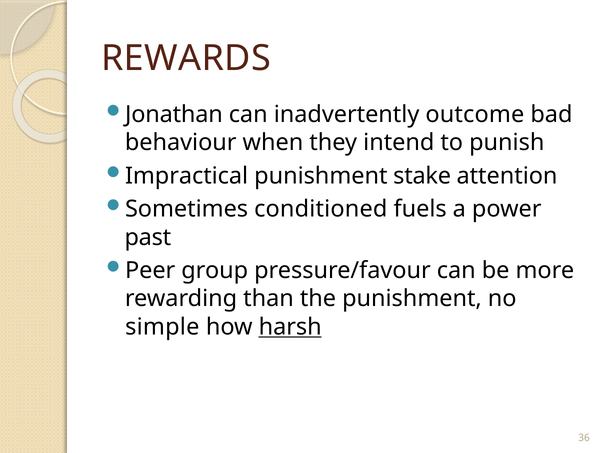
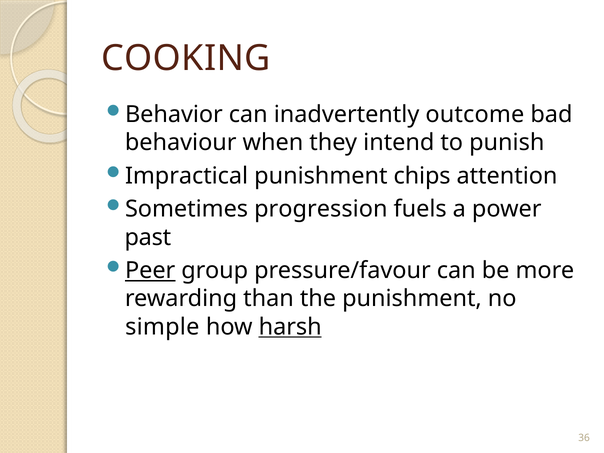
REWARDS: REWARDS -> COOKING
Jonathan: Jonathan -> Behavior
stake: stake -> chips
conditioned: conditioned -> progression
Peer underline: none -> present
